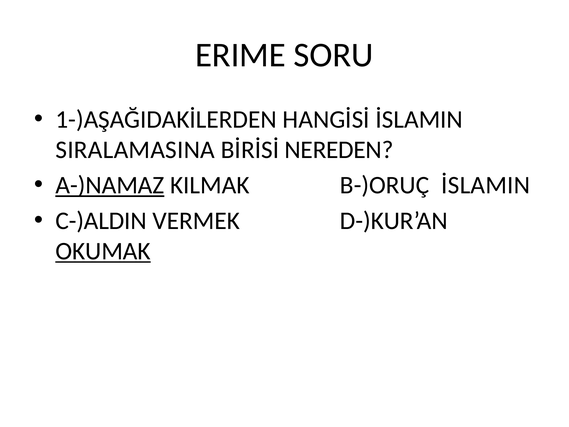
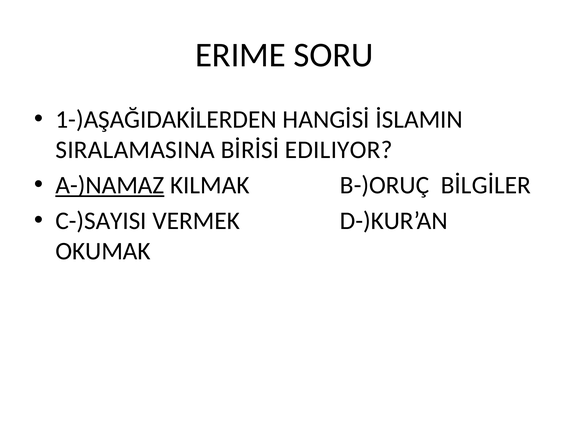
NEREDEN: NEREDEN -> EDILIYOR
B-)ORUÇ İSLAMIN: İSLAMIN -> BİLGİLER
C-)ALDIN: C-)ALDIN -> C-)SAYISI
OKUMAK underline: present -> none
